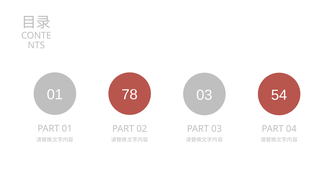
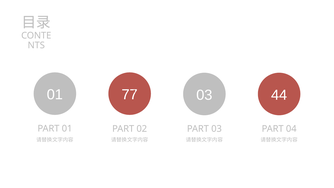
78: 78 -> 77
54: 54 -> 44
